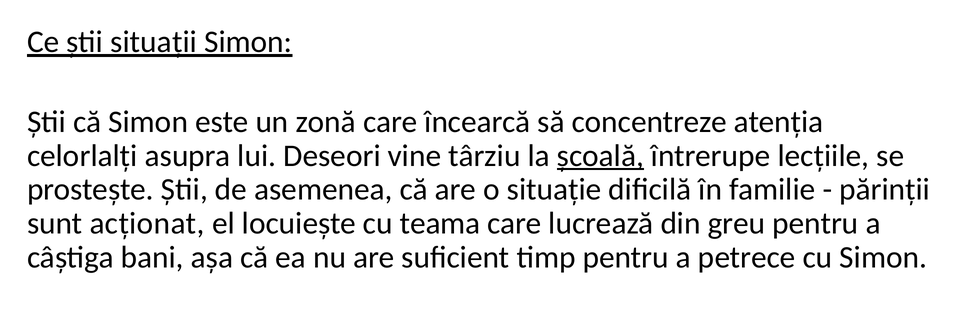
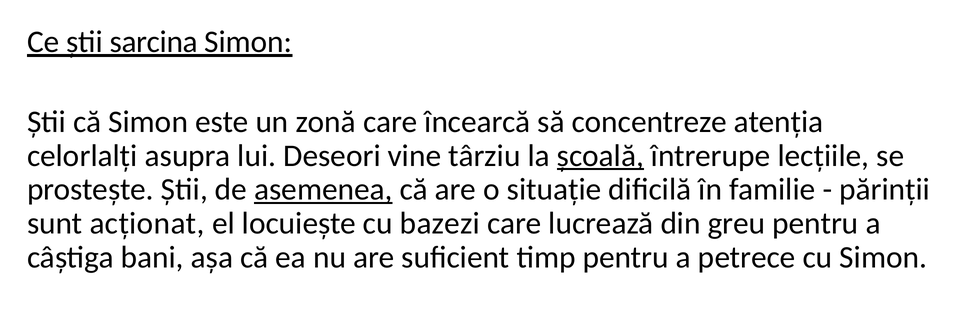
situații: situații -> sarcina
asemenea underline: none -> present
teama: teama -> bazezi
